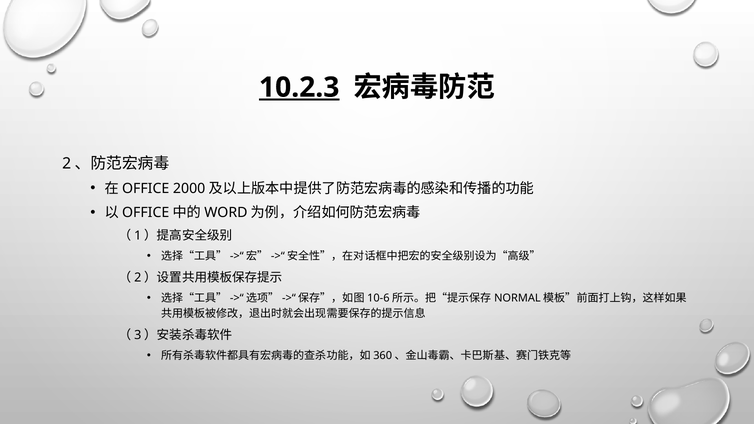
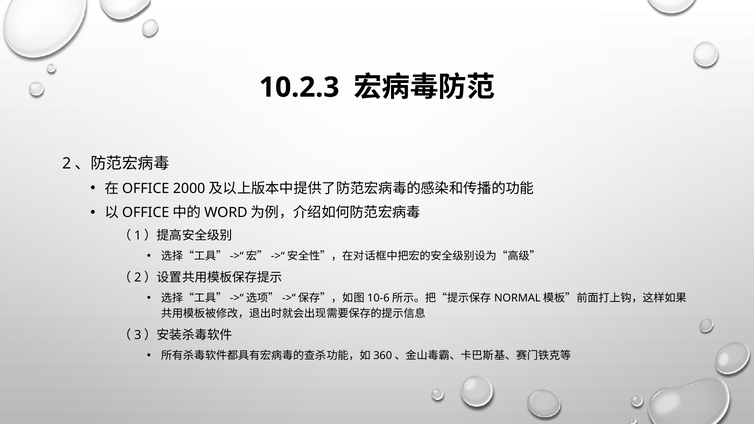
10.2.3 underline: present -> none
